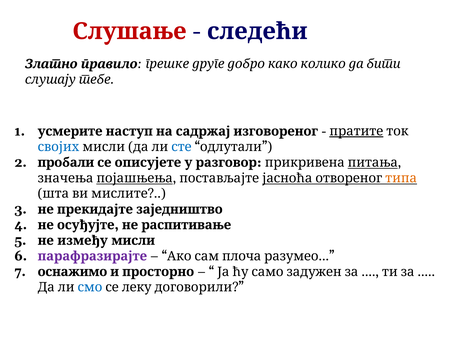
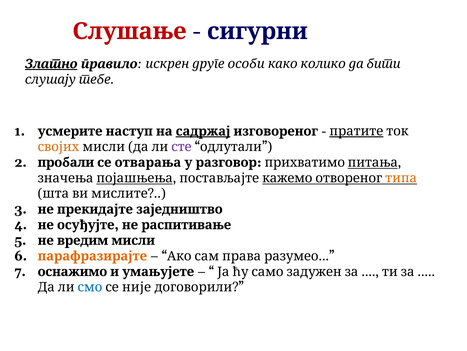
следећи: следећи -> сигурни
Златно underline: none -> present
грешке: грешке -> искрен
добро: добро -> особи
садржај underline: none -> present
својих colour: blue -> orange
сте colour: blue -> purple
описујете: описујете -> отварања
прикривена: прикривена -> прихватимо
јасноћа: јасноћа -> кажемо
између: између -> вредим
парафразирајте colour: purple -> orange
плоча: плоча -> права
просторно: просторно -> умањујете
леку: леку -> није
